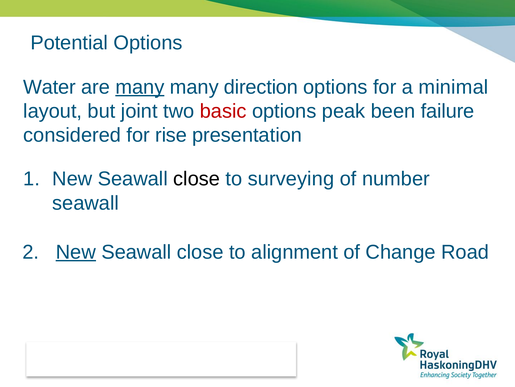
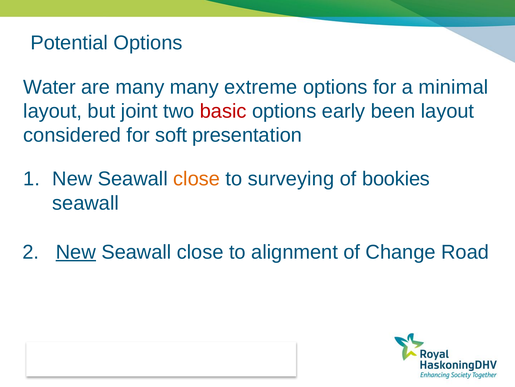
many at (140, 87) underline: present -> none
direction: direction -> extreme
peak: peak -> early
been failure: failure -> layout
rise: rise -> soft
close at (197, 179) colour: black -> orange
number: number -> bookies
